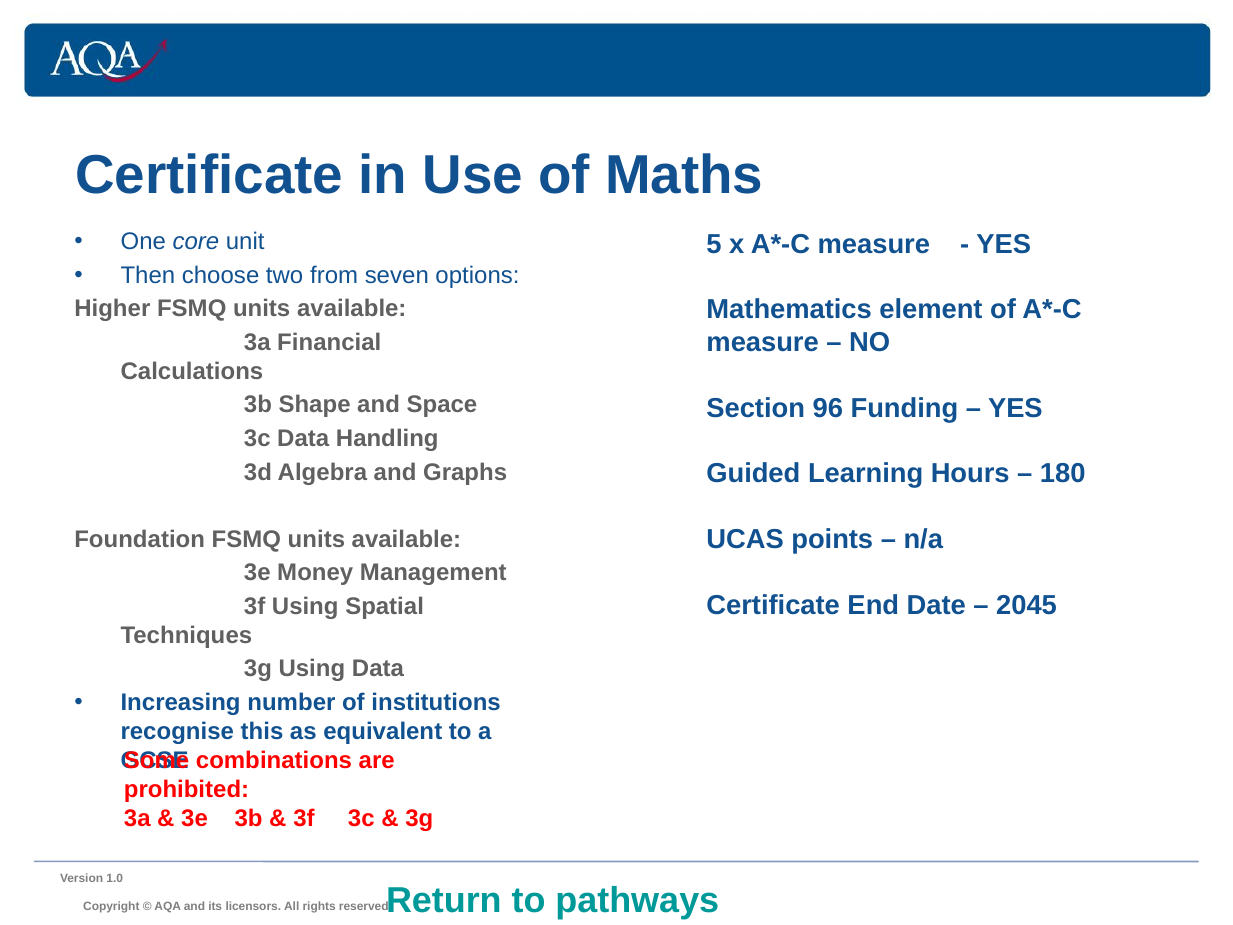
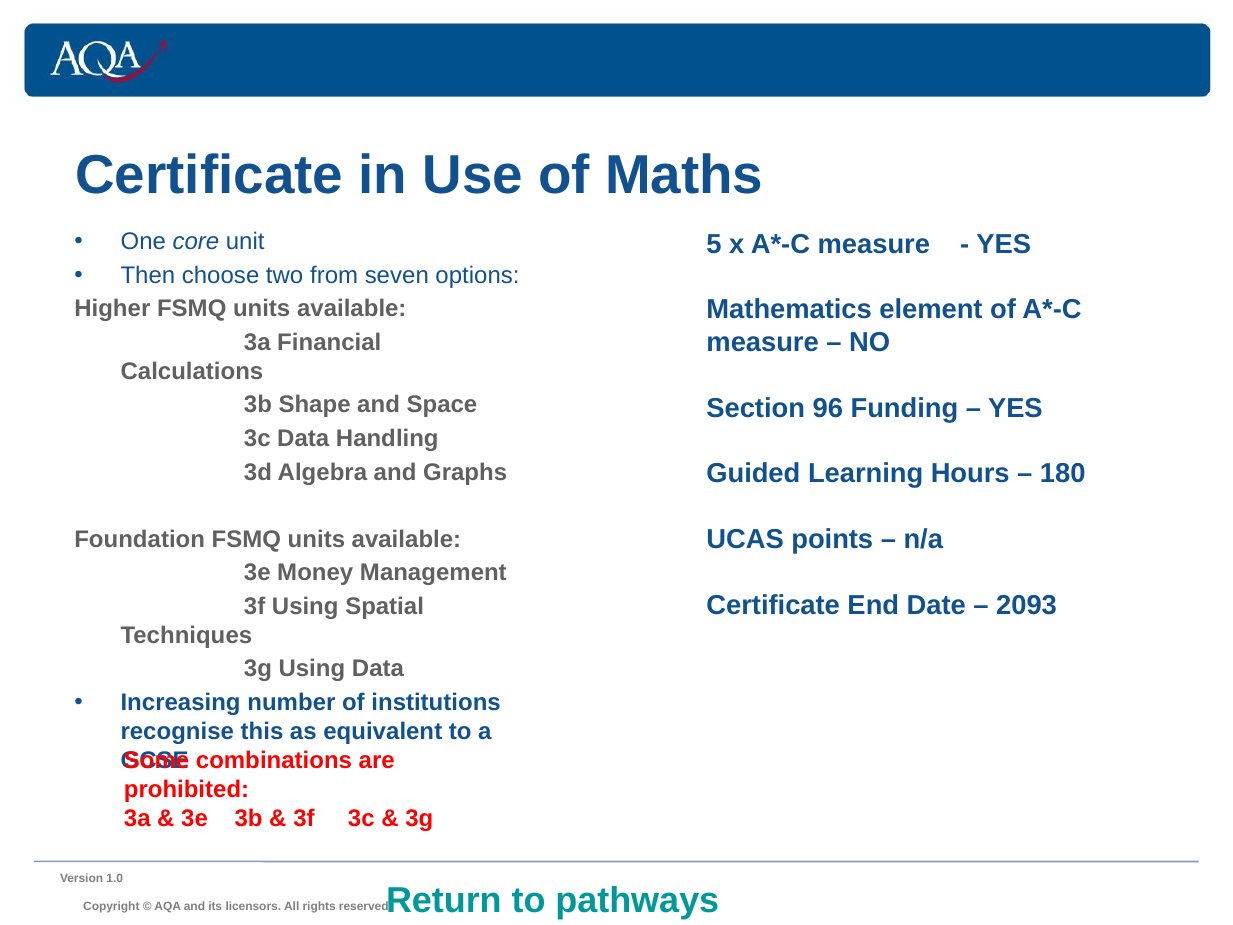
2045: 2045 -> 2093
